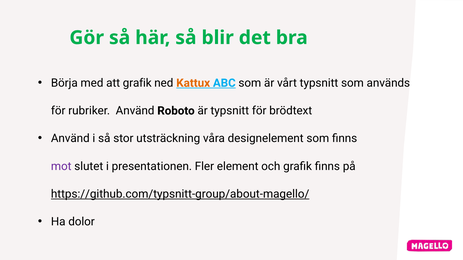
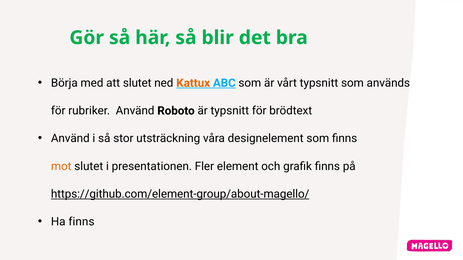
att grafik: grafik -> slutet
mot colour: purple -> orange
https://github.com/typsnitt-group/about-magello/: https://github.com/typsnitt-group/about-magello/ -> https://github.com/element-group/about-magello/
Ha dolor: dolor -> finns
